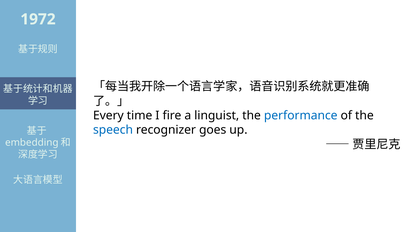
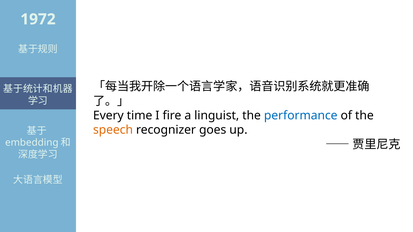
speech colour: blue -> orange
